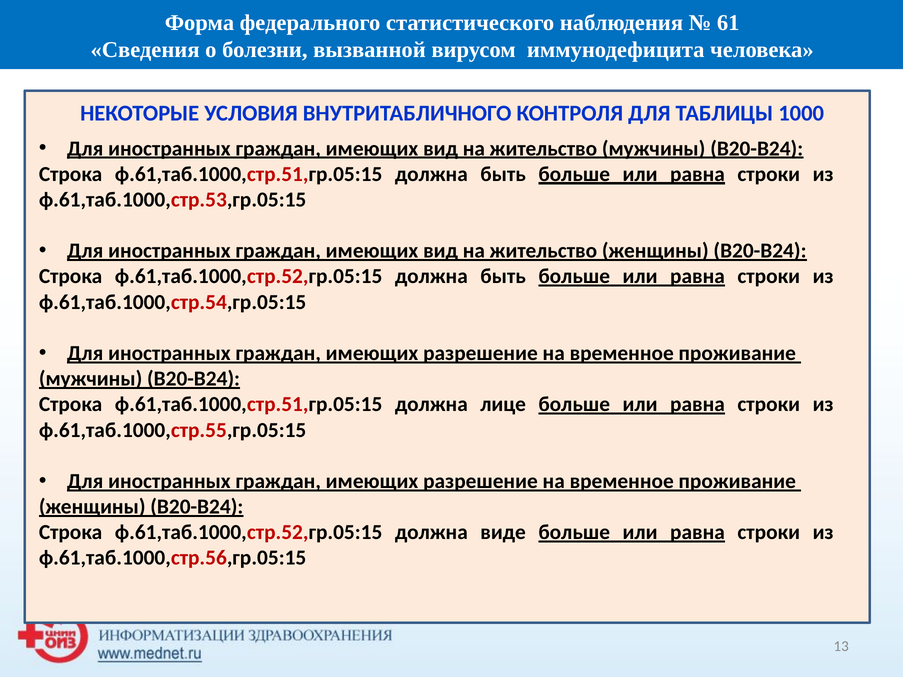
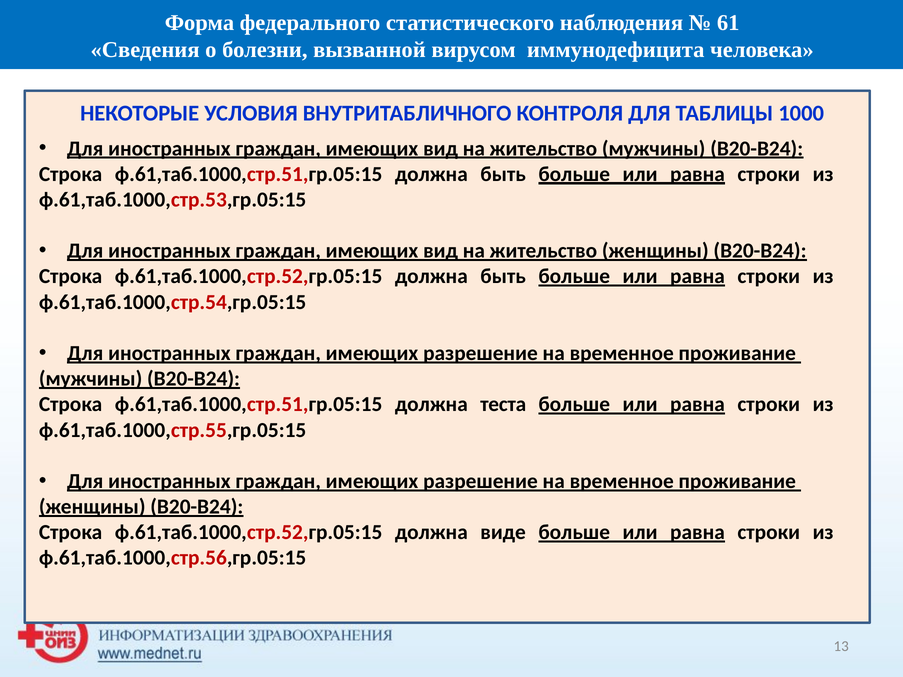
лице: лице -> теста
